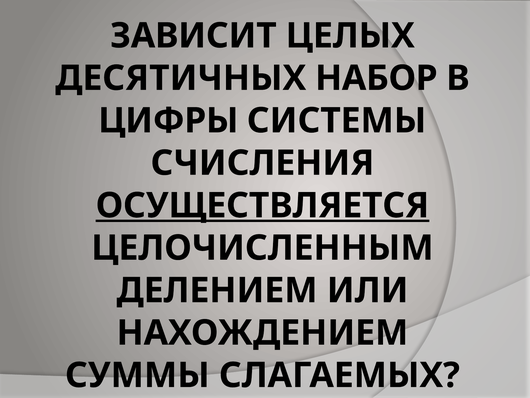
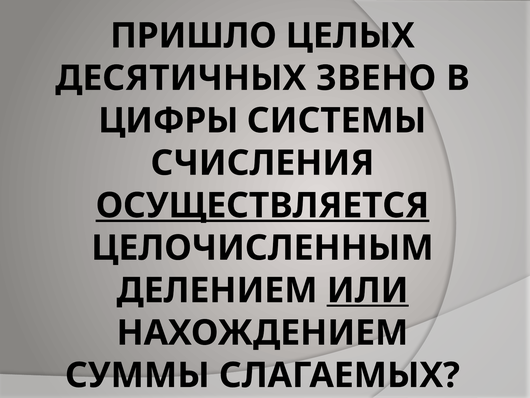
ЗАВИСИТ: ЗАВИСИТ -> ПРИШЛО
НАБОР: НАБОР -> ЗВЕНО
ИЛИ underline: none -> present
